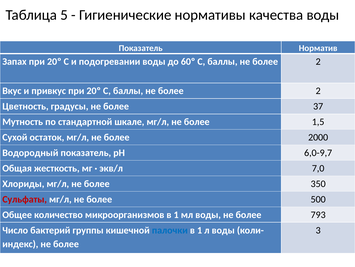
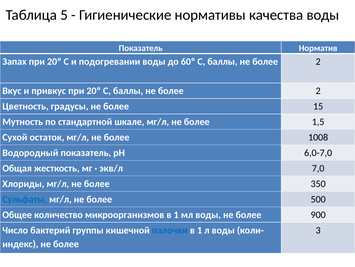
37: 37 -> 15
2000: 2000 -> 1008
6,0-9,7: 6,0-9,7 -> 6,0-7,0
Сульфаты colour: red -> blue
793: 793 -> 900
